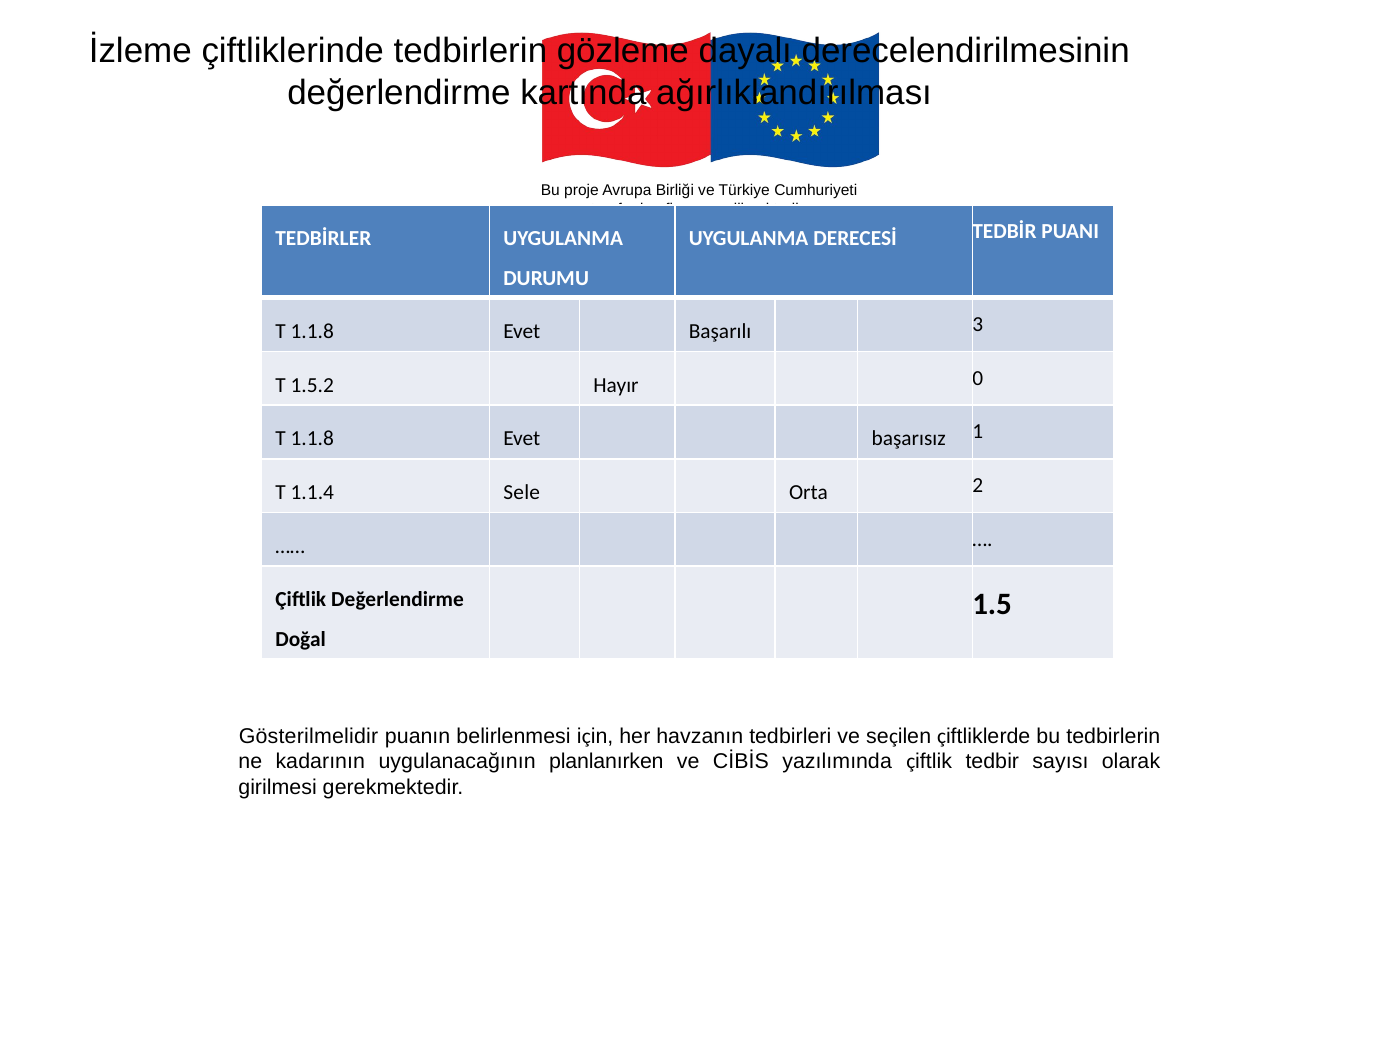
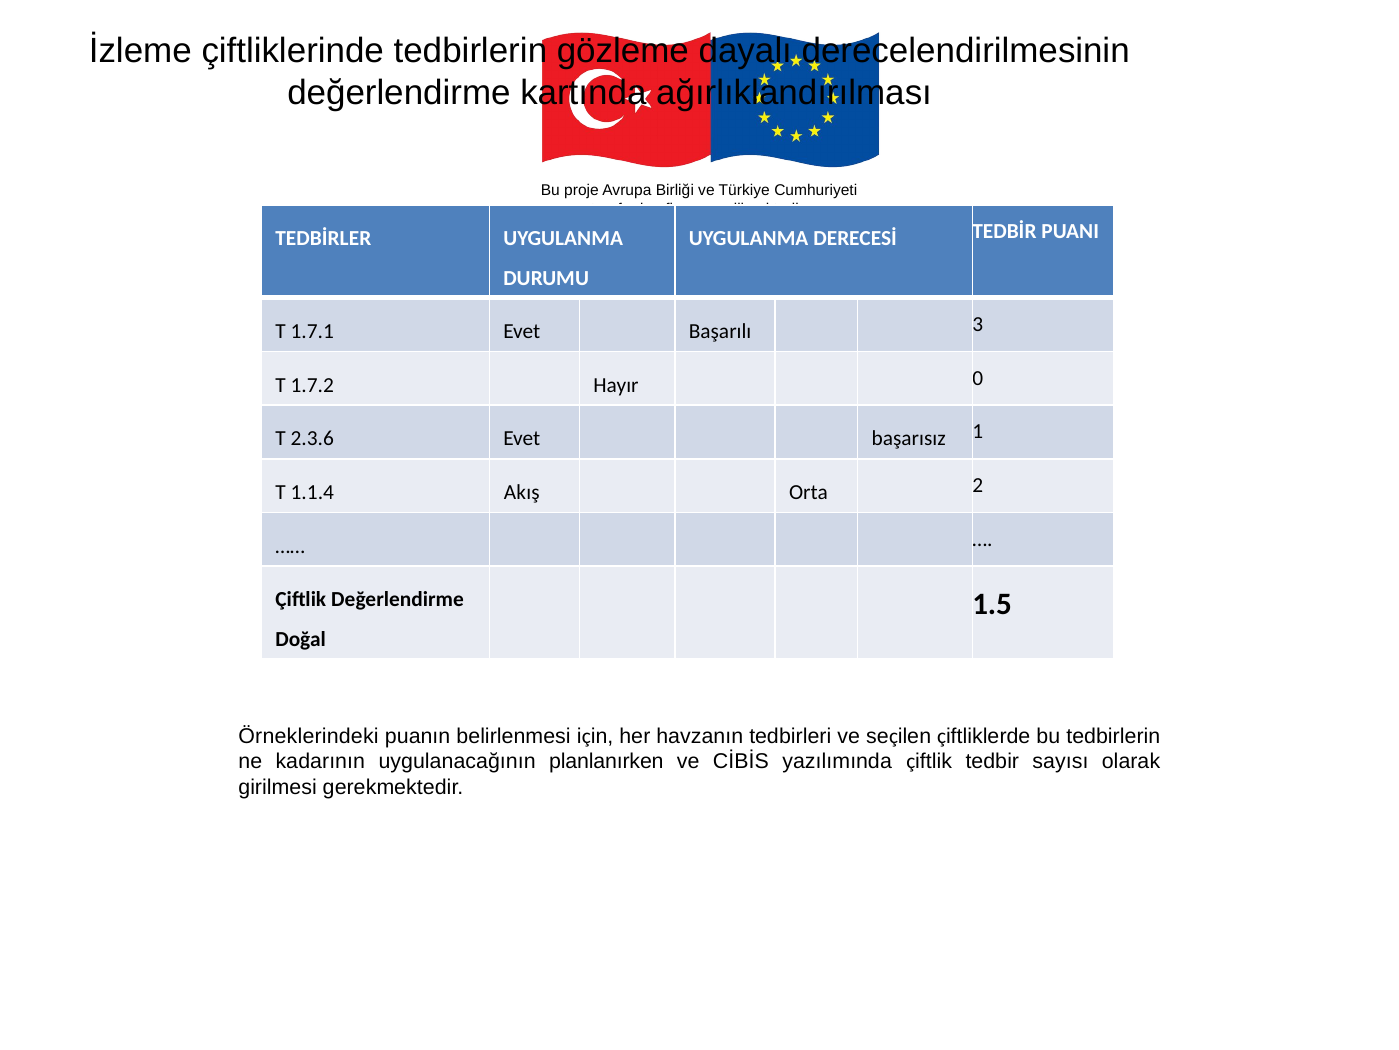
1.1.8 at (312, 331): 1.1.8 -> 1.7.1
1.5.2: 1.5.2 -> 1.7.2
1.1.8 at (312, 439): 1.1.8 -> 2.3.6
Sele: Sele -> Akış
Gösterilmelidir: Gösterilmelidir -> Örneklerindeki
